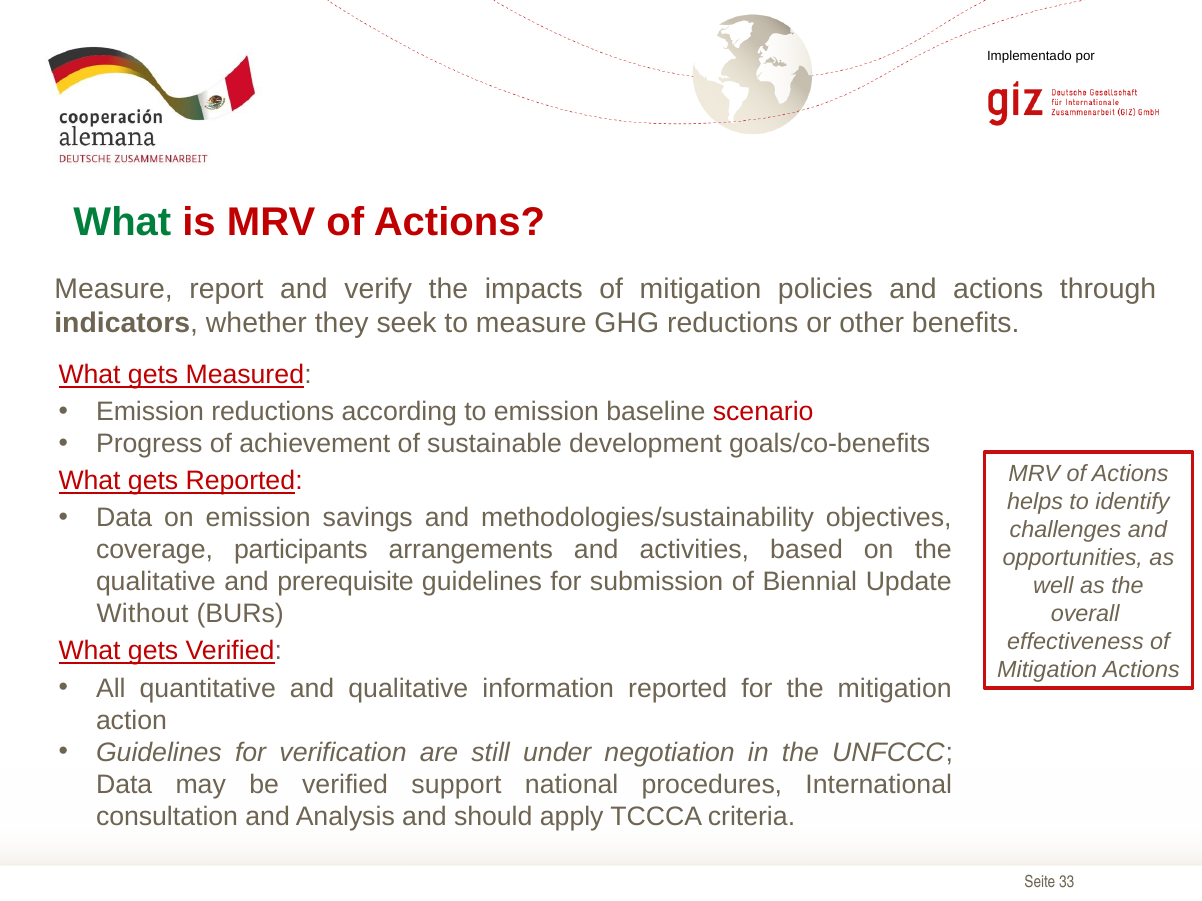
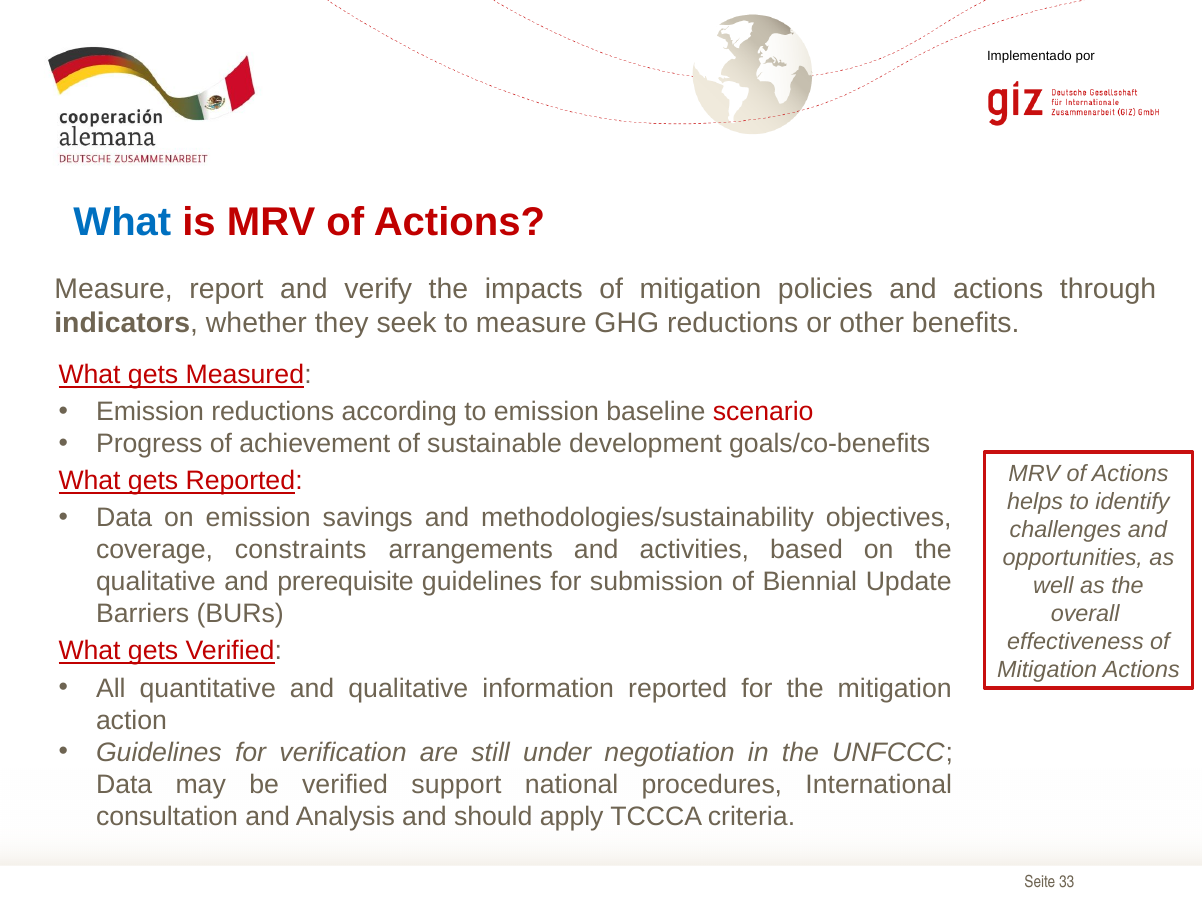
What at (122, 223) colour: green -> blue
participants: participants -> constraints
Without: Without -> Barriers
